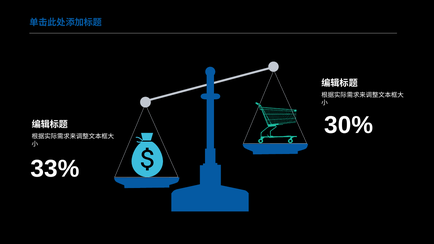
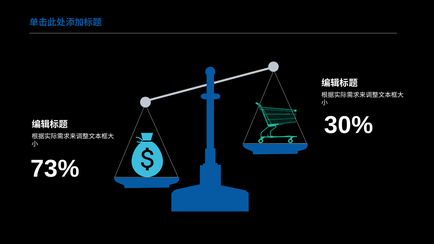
33%: 33% -> 73%
